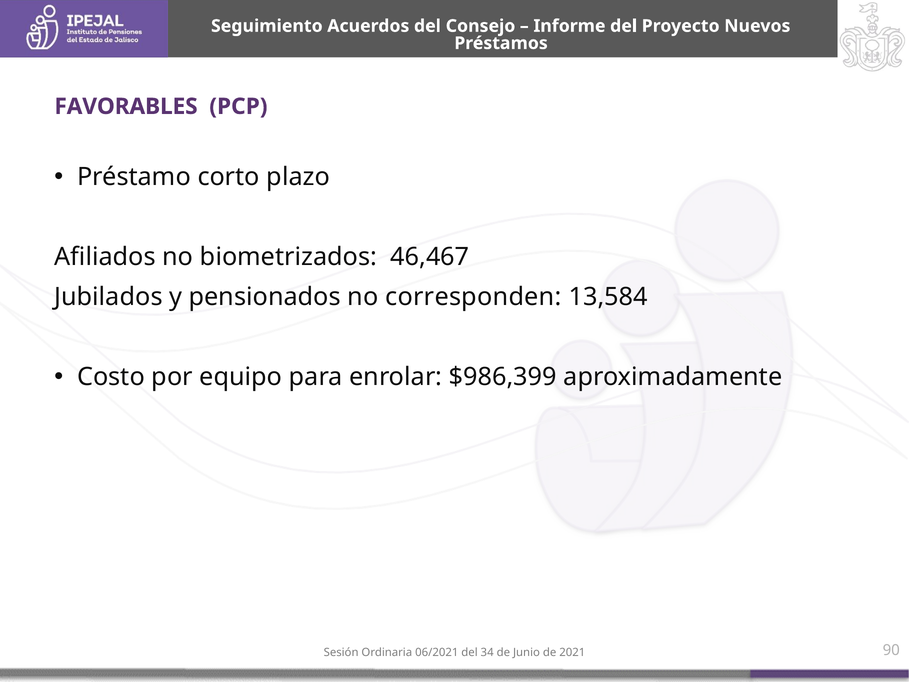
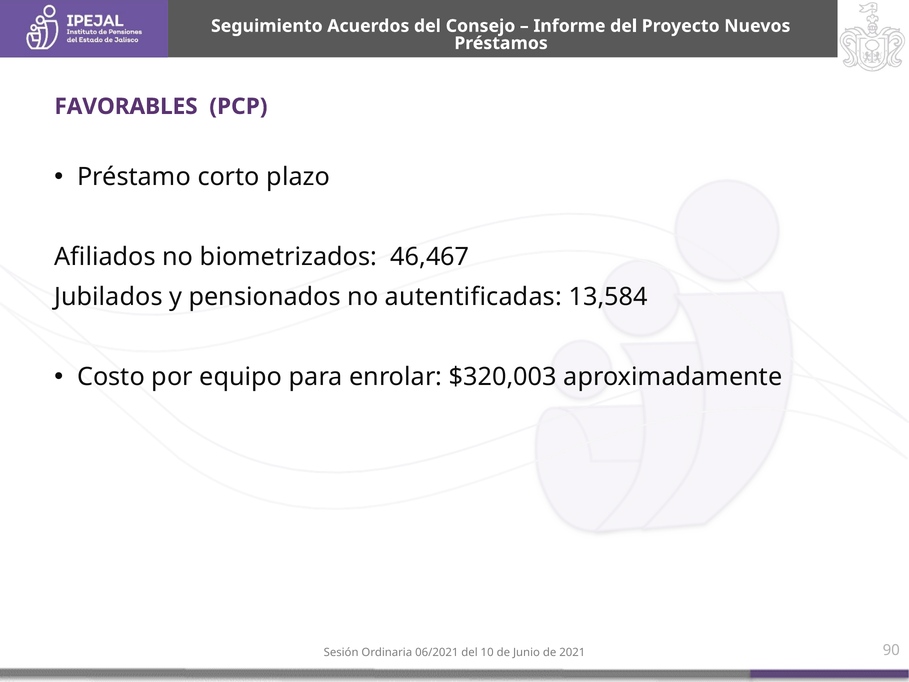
corresponden: corresponden -> autentificadas
$986,399: $986,399 -> $320,003
34: 34 -> 10
